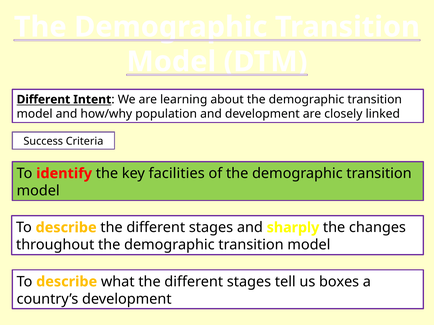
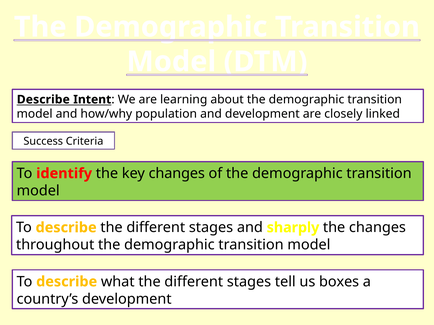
Different at (43, 100): Different -> Describe
key facilities: facilities -> changes
